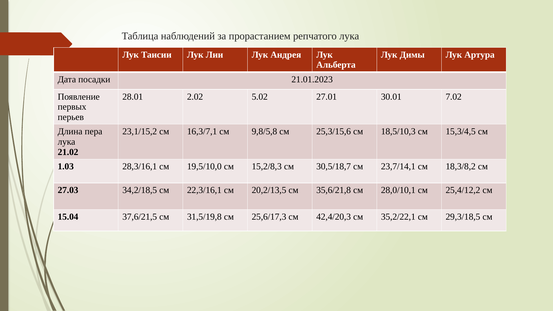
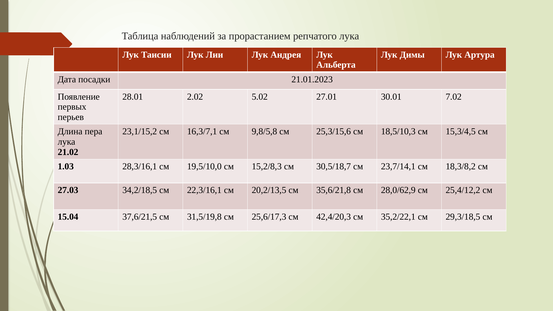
28,0/10,1: 28,0/10,1 -> 28,0/62,9
